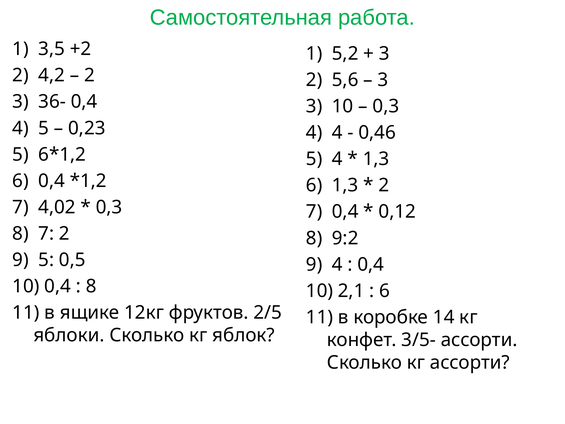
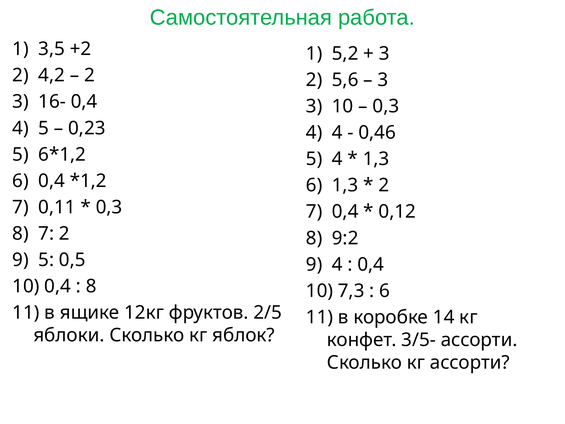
36-: 36- -> 16-
4,02: 4,02 -> 0,11
2,1: 2,1 -> 7,3
